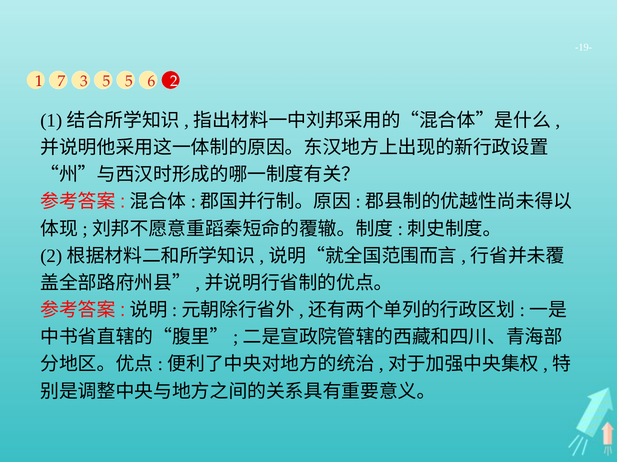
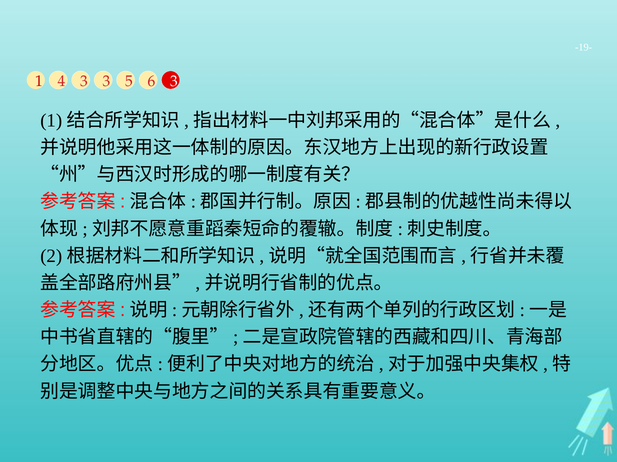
7: 7 -> 4
3 5: 5 -> 3
6 2: 2 -> 3
